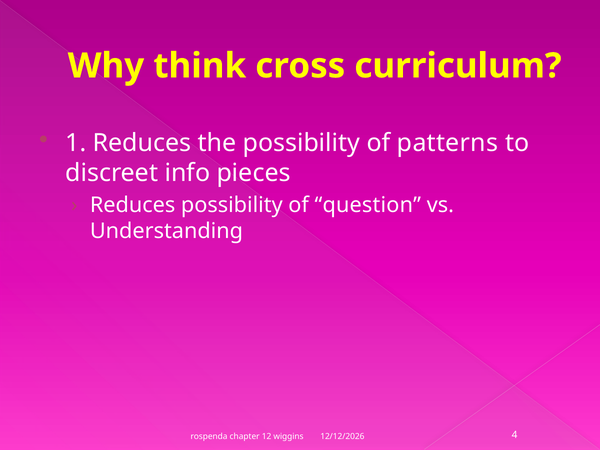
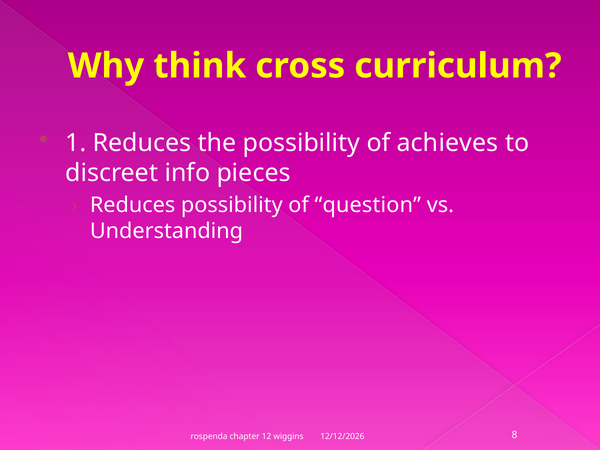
patterns: patterns -> achieves
4: 4 -> 8
